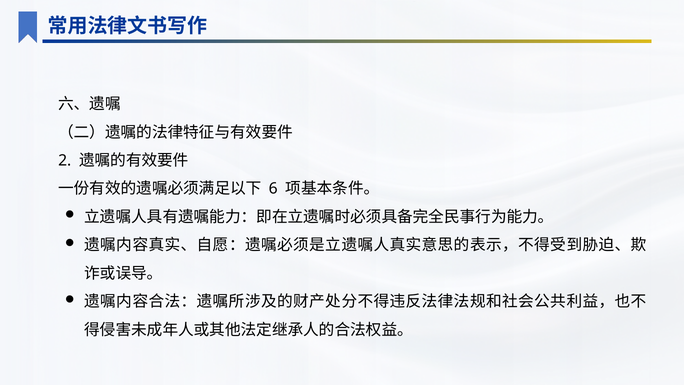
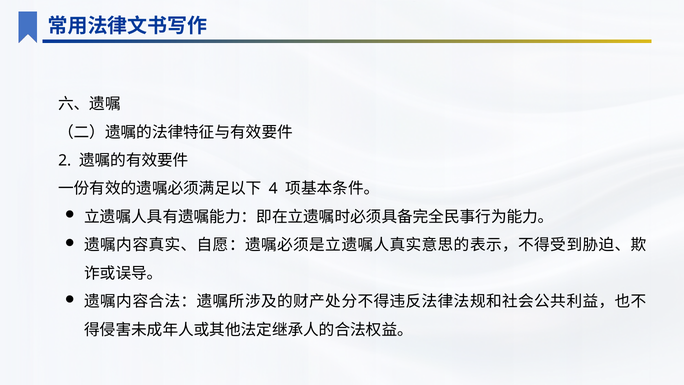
6: 6 -> 4
